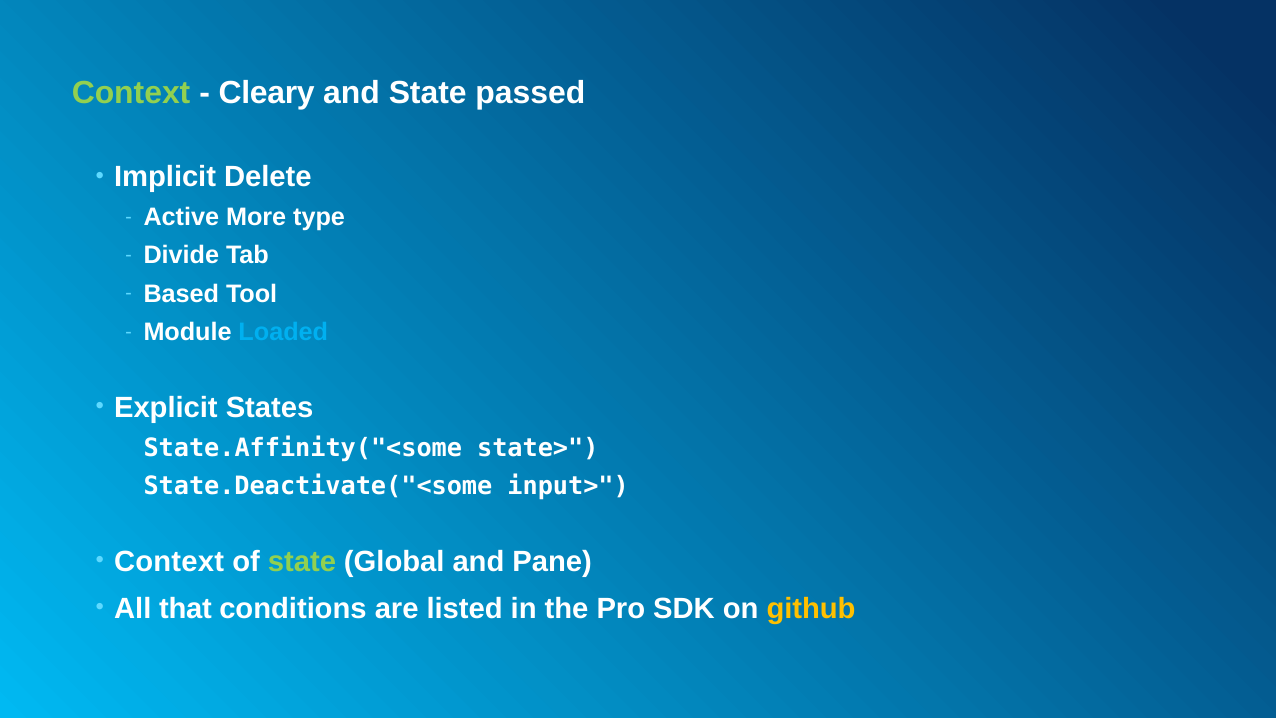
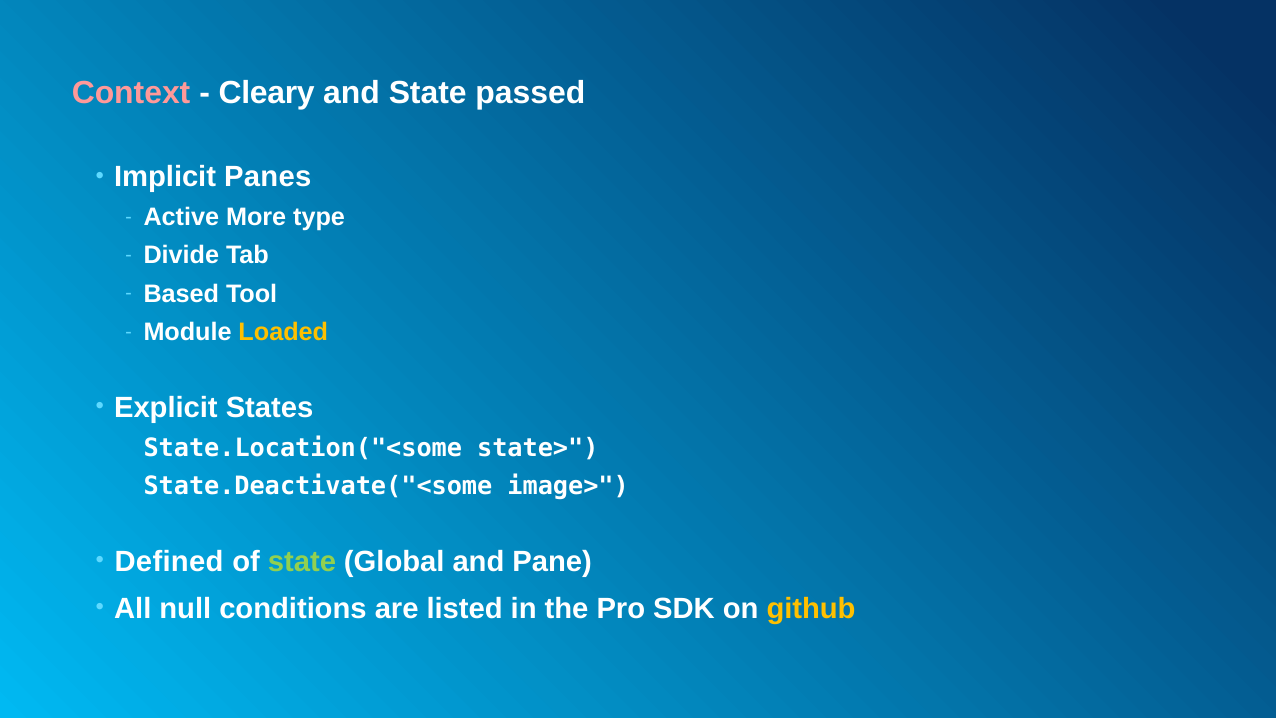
Context at (131, 93) colour: light green -> pink
Delete: Delete -> Panes
Loaded colour: light blue -> yellow
State.Affinity("<some: State.Affinity("<some -> State.Location("<some
input>: input> -> image>
Context at (169, 561): Context -> Defined
that: that -> null
